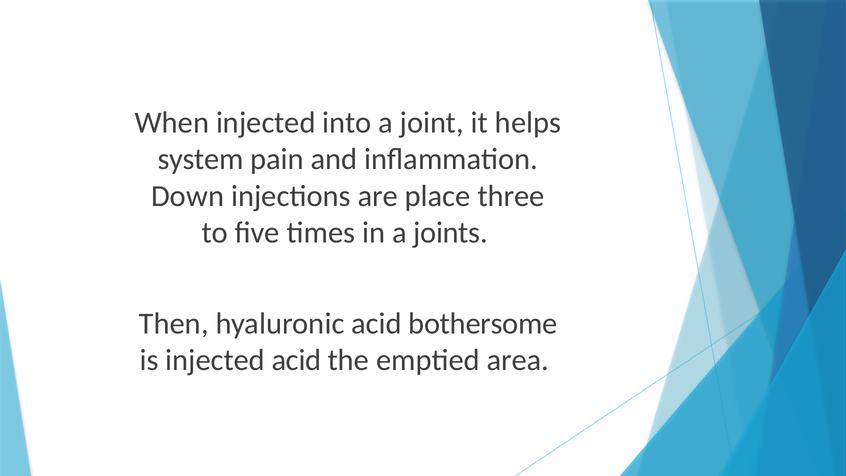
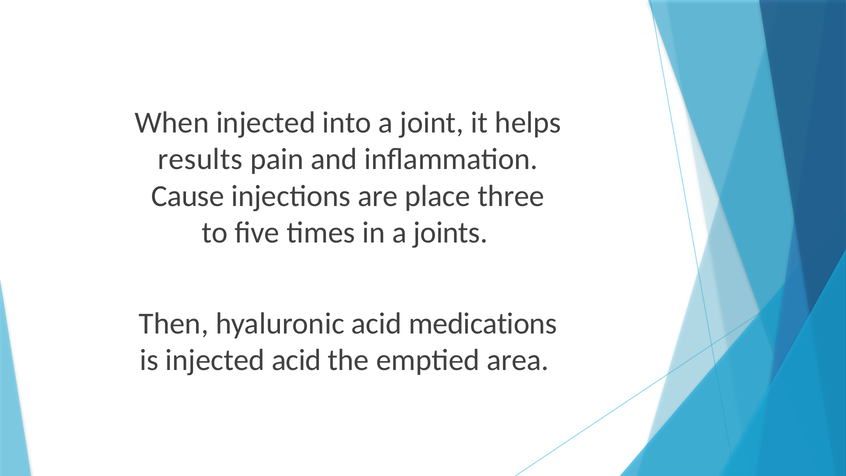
system: system -> results
Down: Down -> Cause
bothersome: bothersome -> medications
